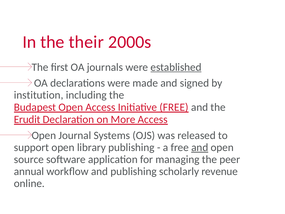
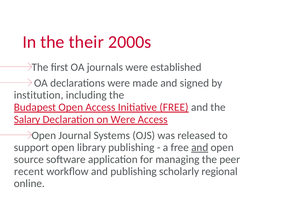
established underline: present -> none
Erudit: Erudit -> Salary
on More: More -> Were
annual: annual -> recent
revenue: revenue -> regional
